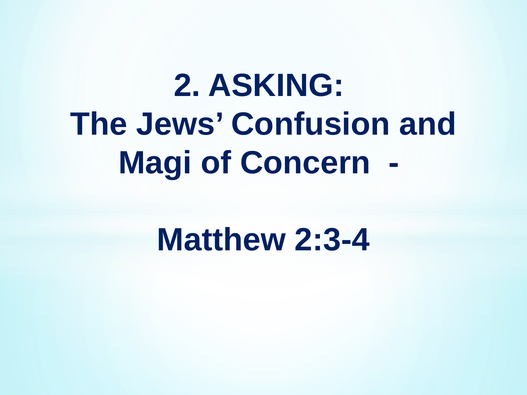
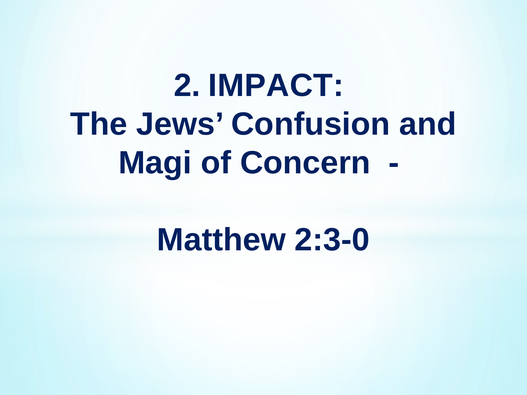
ASKING: ASKING -> IMPACT
2:3-4: 2:3-4 -> 2:3-0
